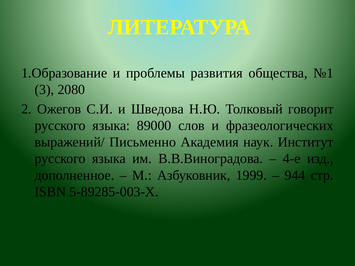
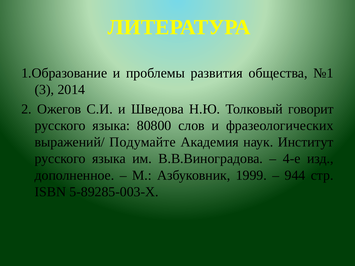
2080: 2080 -> 2014
89000: 89000 -> 80800
Письменно: Письменно -> Подумайте
